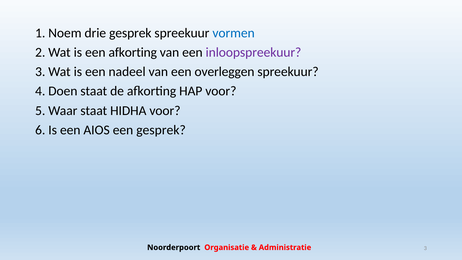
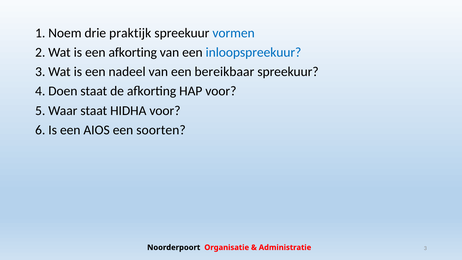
drie gesprek: gesprek -> praktijk
inloopspreekuur colour: purple -> blue
overleggen: overleggen -> bereikbaar
een gesprek: gesprek -> soorten
